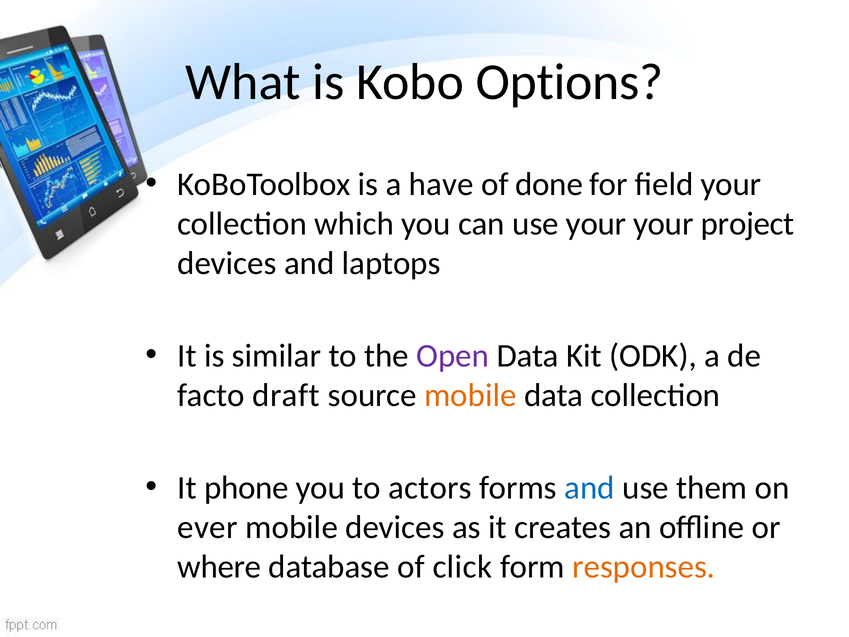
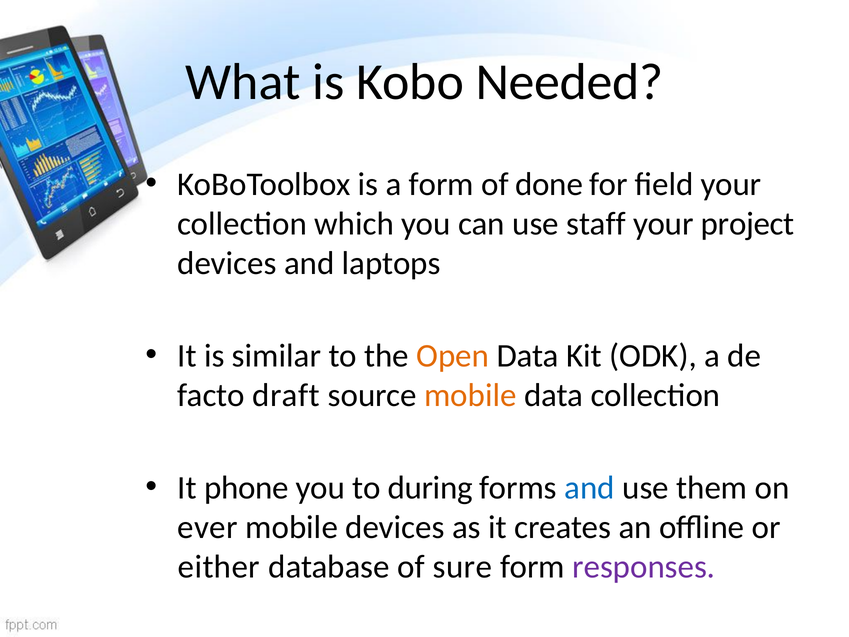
Options: Options -> Needed
a have: have -> form
use your: your -> staff
Open colour: purple -> orange
actors: actors -> during
where: where -> either
click: click -> sure
responses colour: orange -> purple
